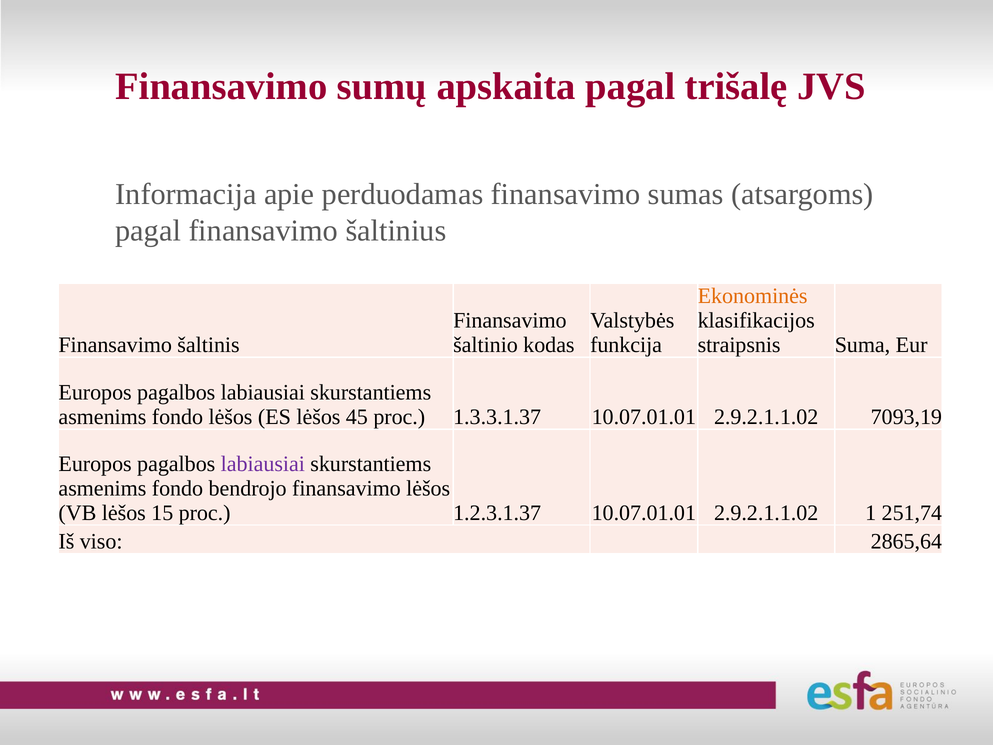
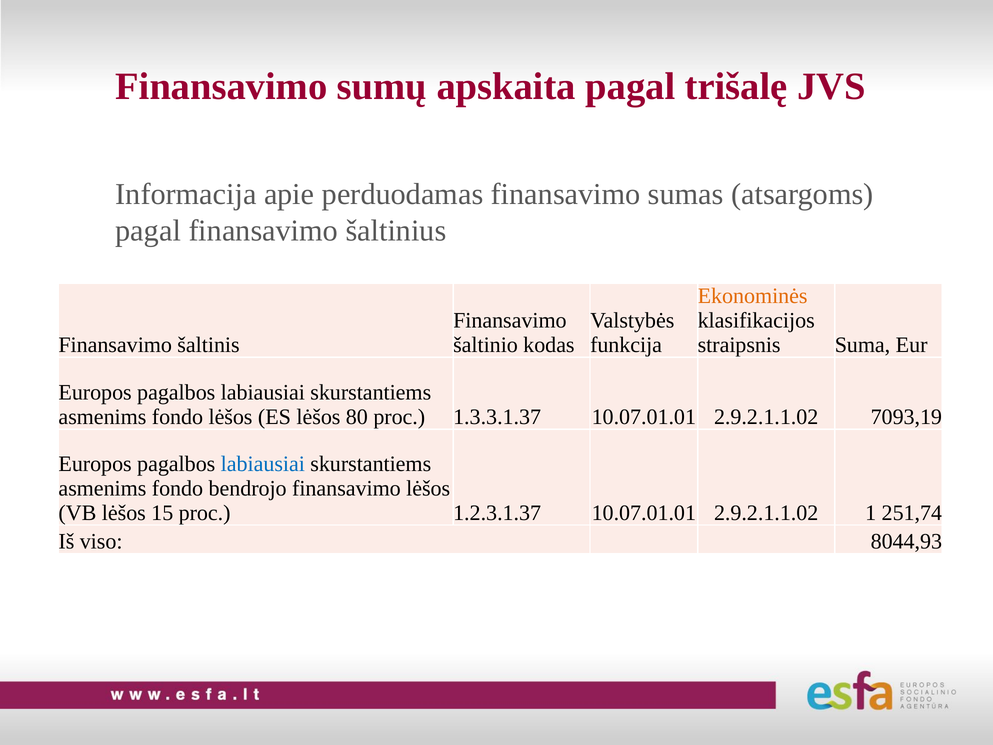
45: 45 -> 80
labiausiai at (263, 464) colour: purple -> blue
2865,64: 2865,64 -> 8044,93
